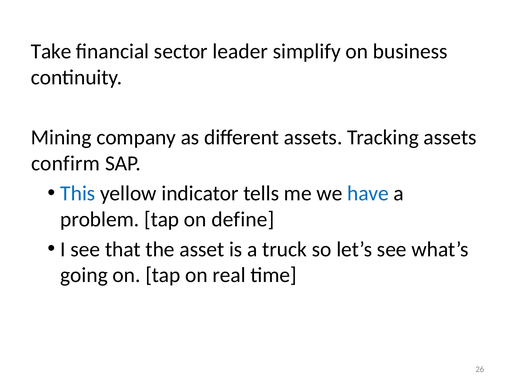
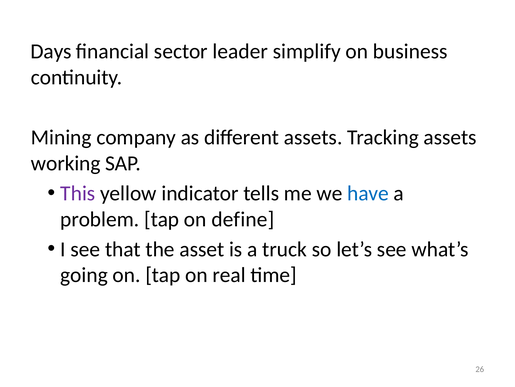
Take: Take -> Days
confirm: confirm -> working
This colour: blue -> purple
